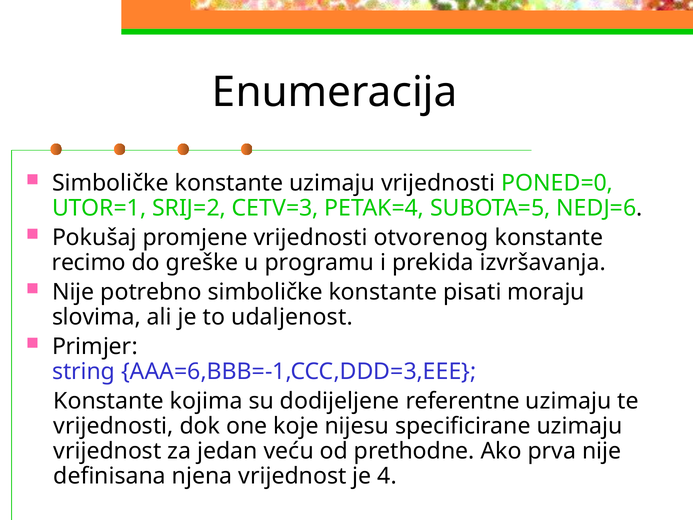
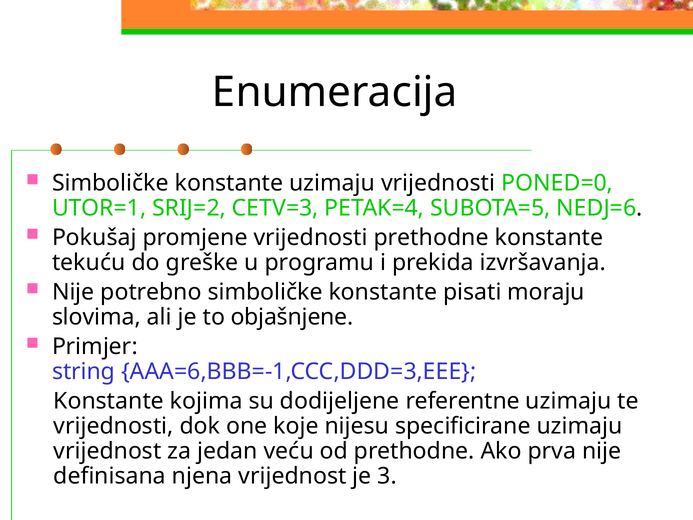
vrijednosti otvorenog: otvorenog -> prethodne
recimo: recimo -> tekuću
udaljenost: udaljenost -> objašnjene
4: 4 -> 3
